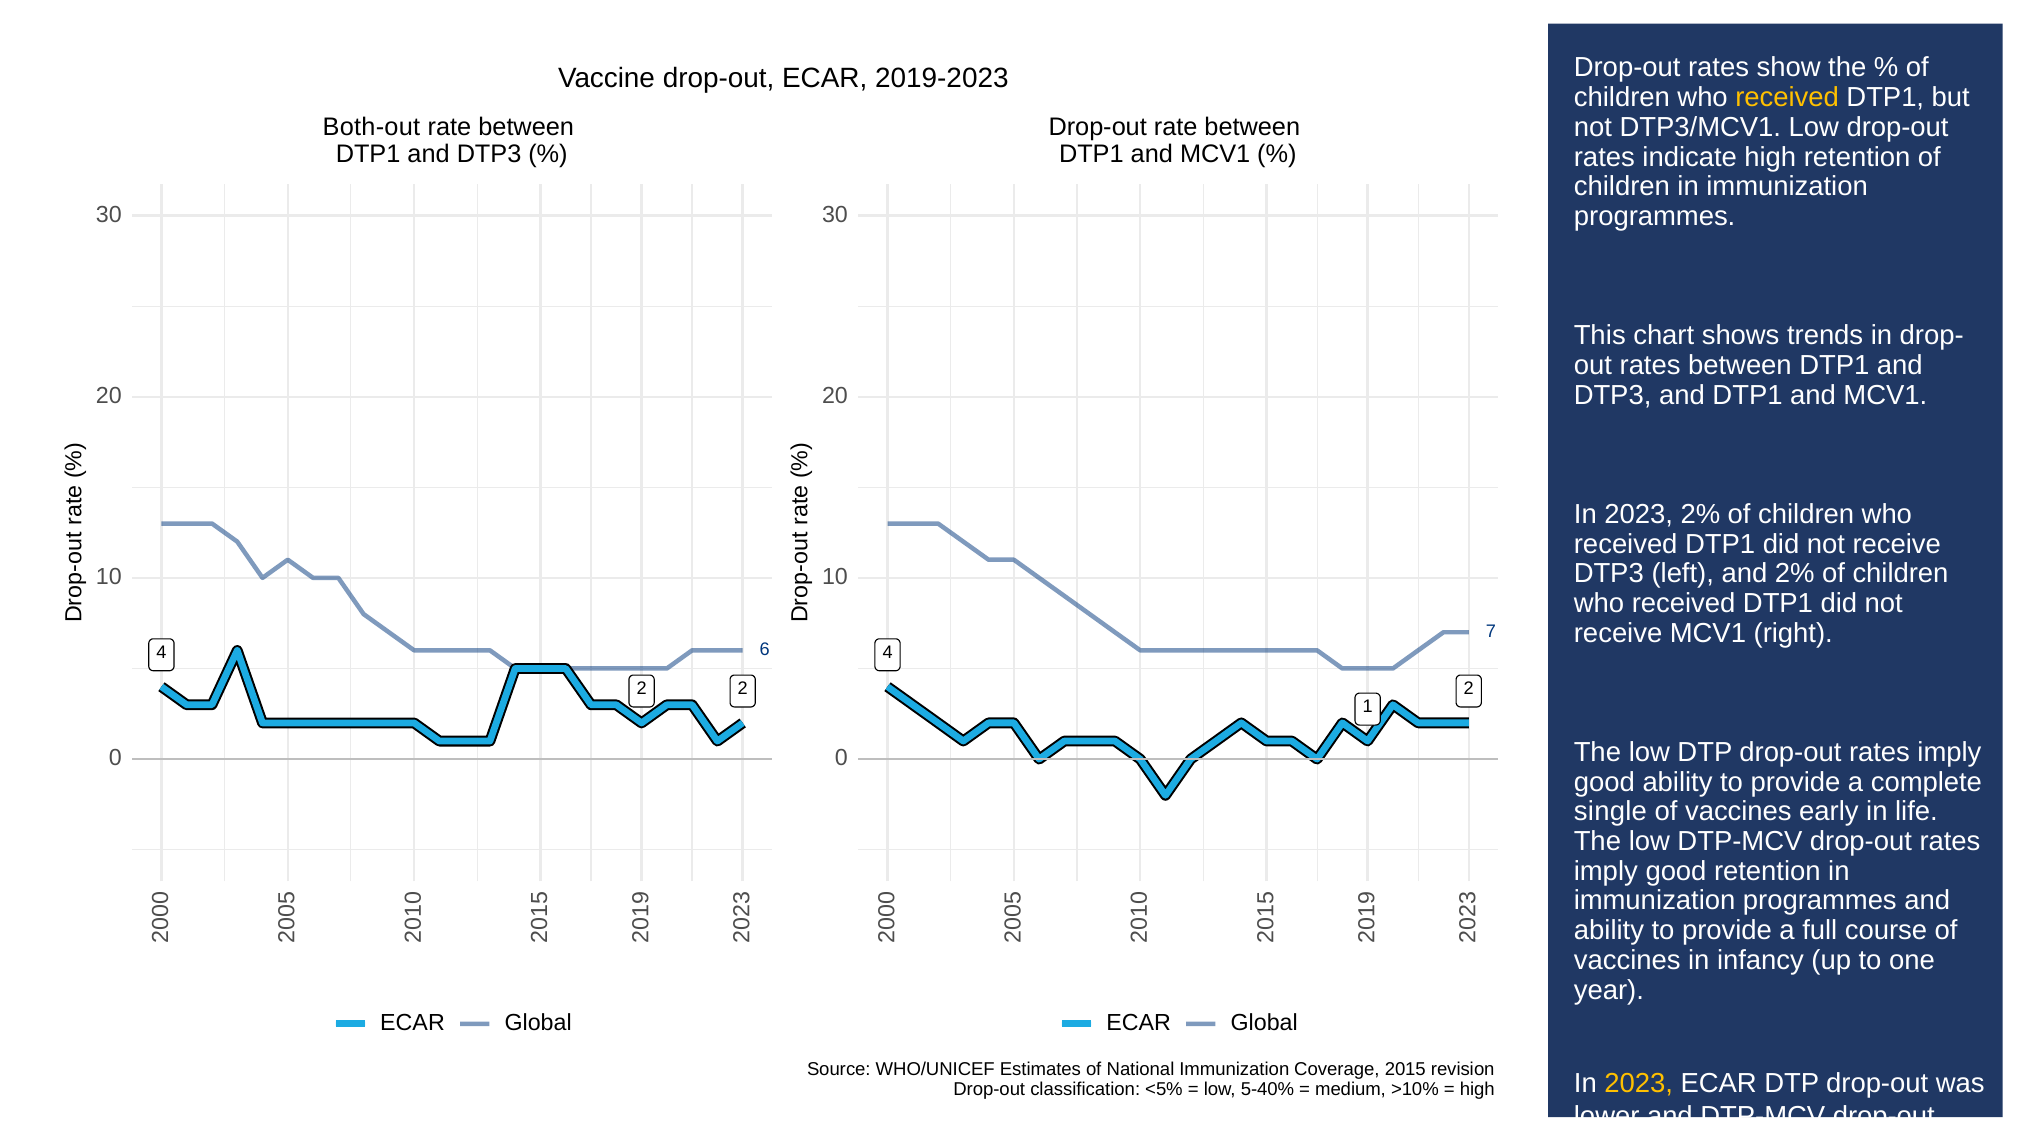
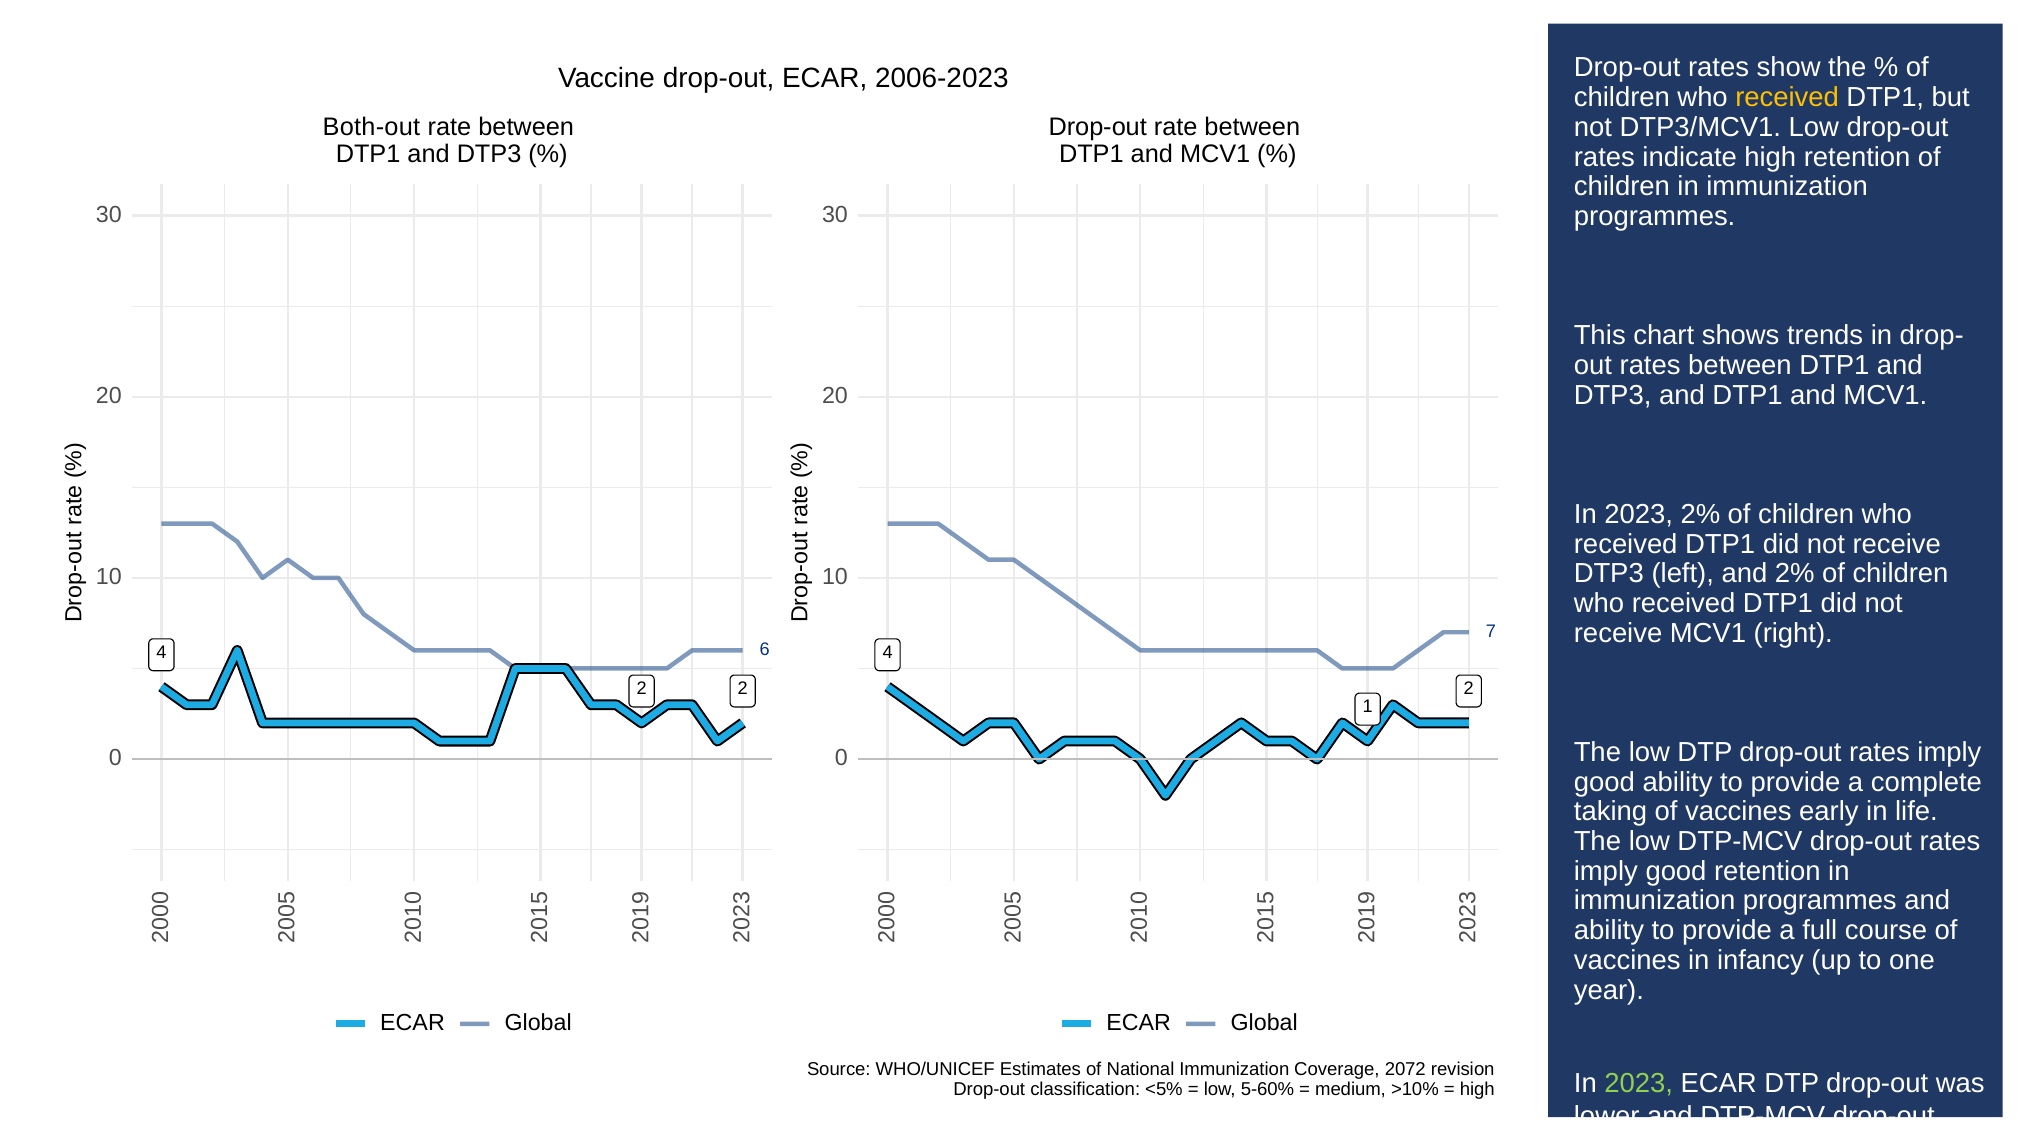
2019-2023: 2019-2023 -> 2006-2023
single: single -> taking
2015: 2015 -> 2072
2023 at (1639, 1083) colour: yellow -> light green
5-40%: 5-40% -> 5-60%
